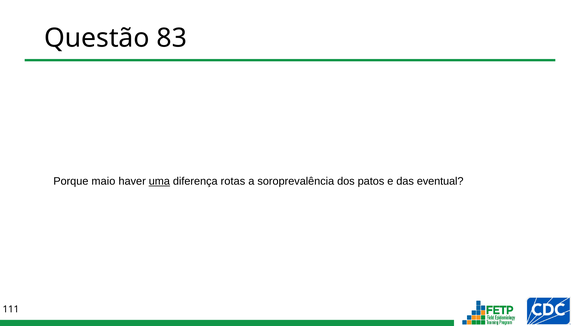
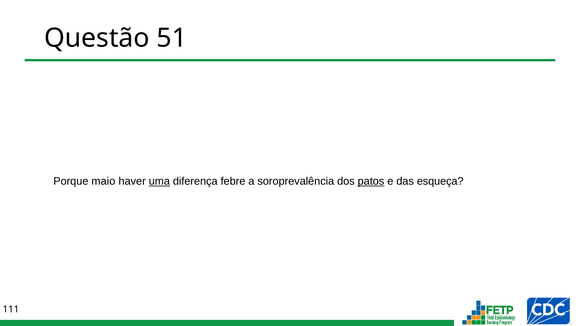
83: 83 -> 51
rotas: rotas -> febre
patos underline: none -> present
eventual: eventual -> esqueça
